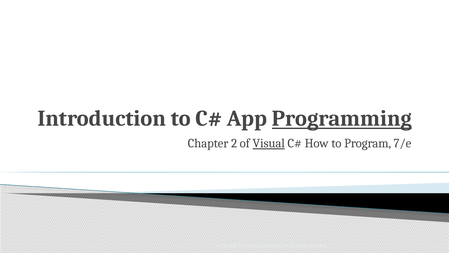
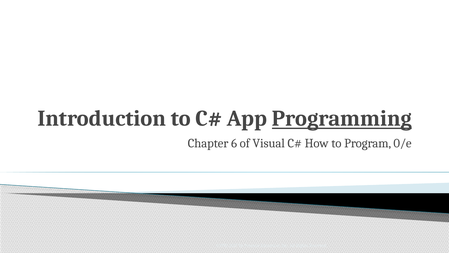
2: 2 -> 6
Visual underline: present -> none
7/e: 7/e -> 0/e
